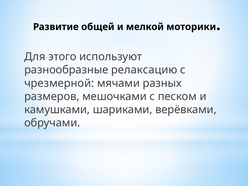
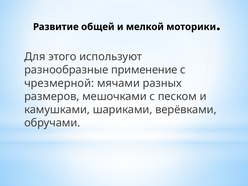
релаксацию: релаксацию -> применение
